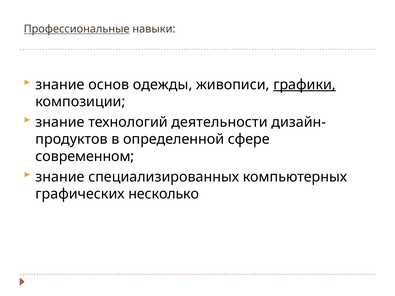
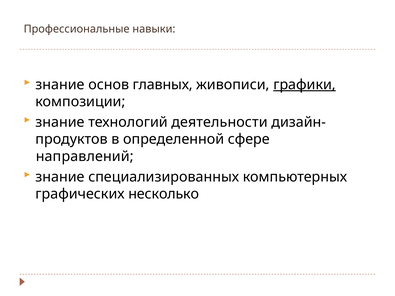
Профессиональные underline: present -> none
одежды: одежды -> главных
современном: современном -> направлений
